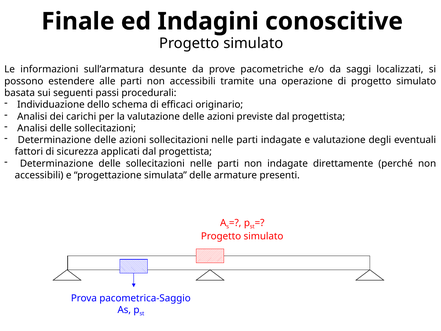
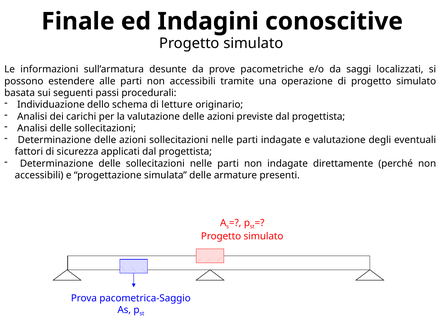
efficaci: efficaci -> letture
